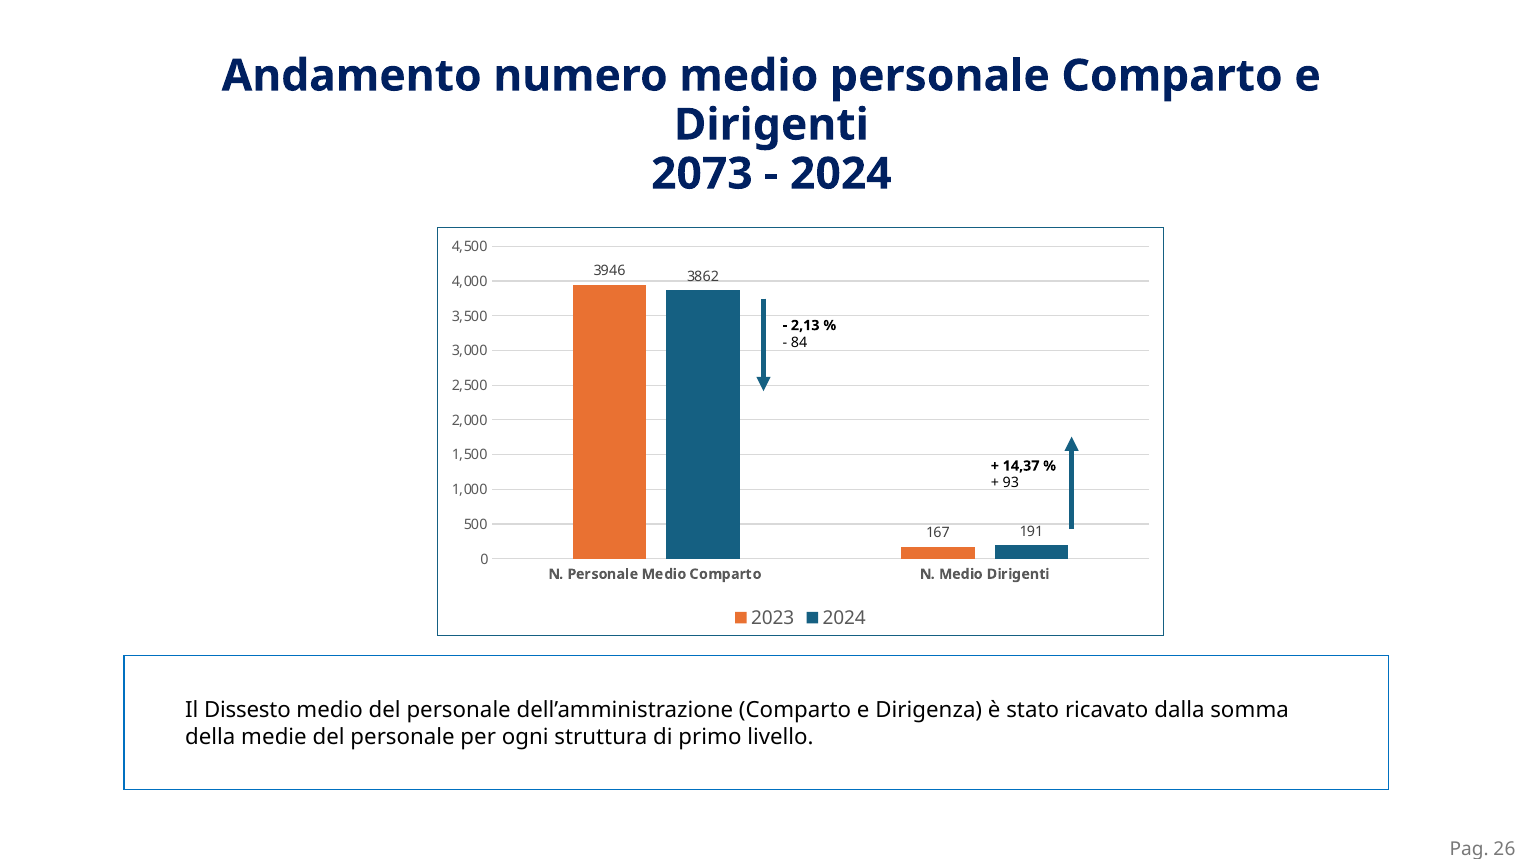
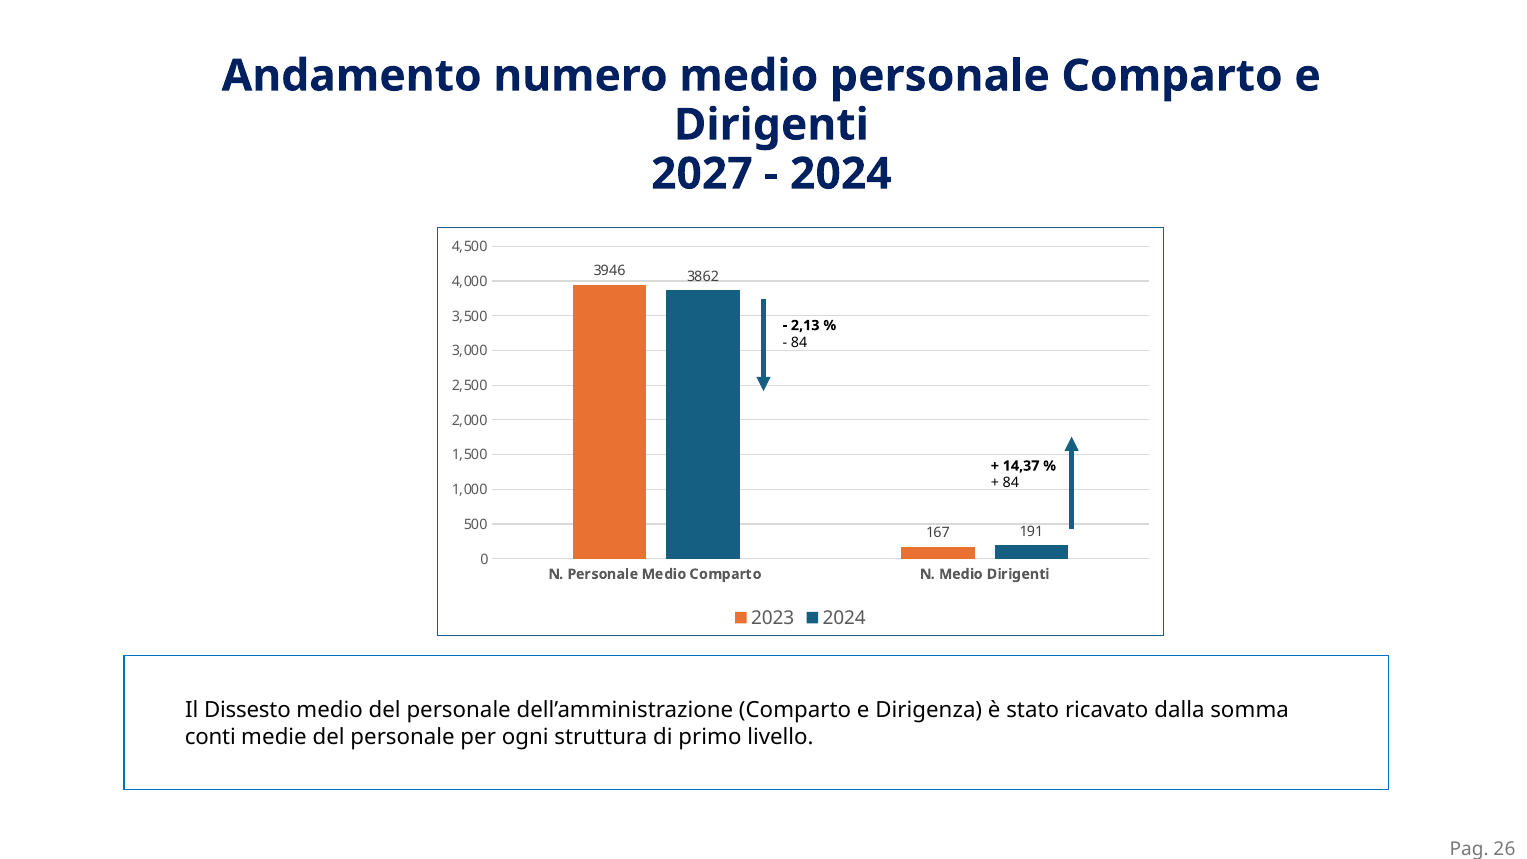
2073: 2073 -> 2027
93 at (1011, 483): 93 -> 84
della: della -> conti
